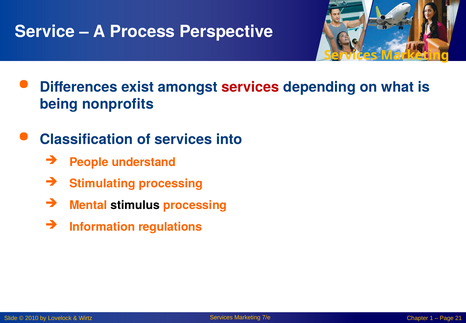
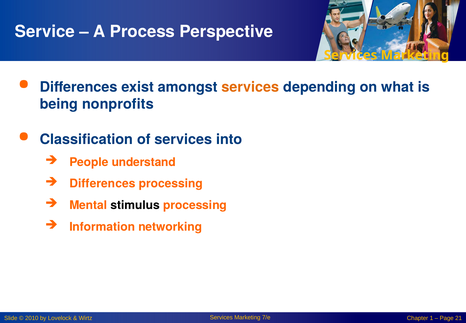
services at (250, 87) colour: red -> orange
Stimulating at (102, 184): Stimulating -> Differences
regulations: regulations -> networking
